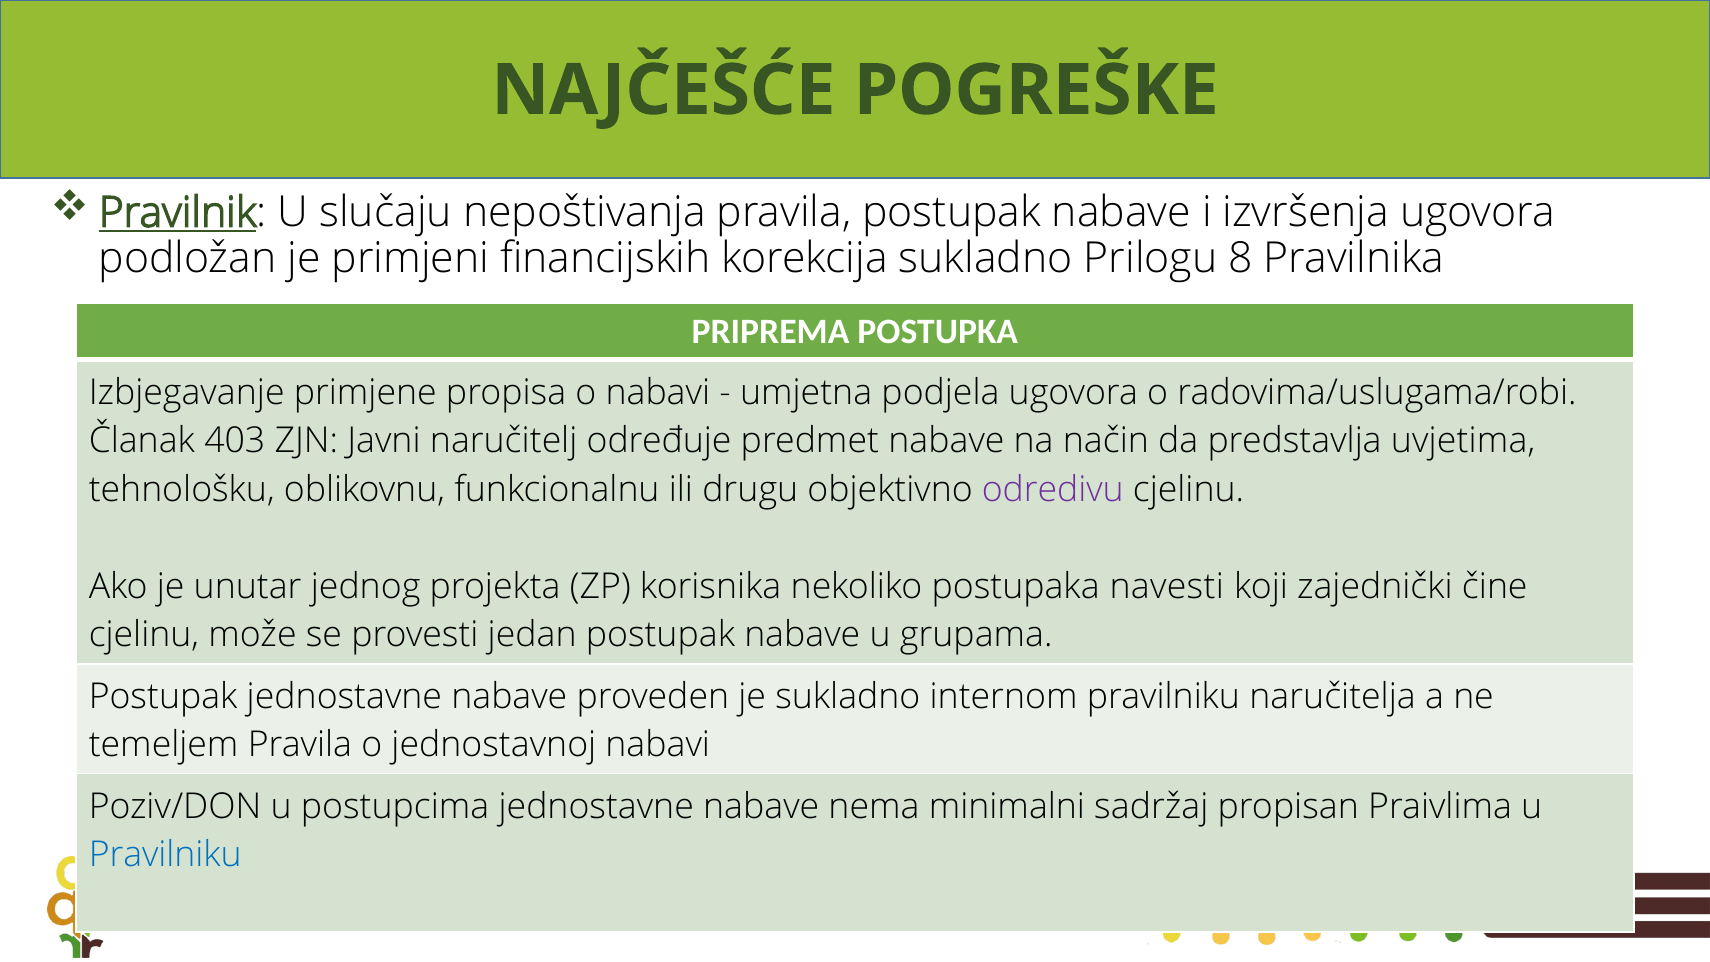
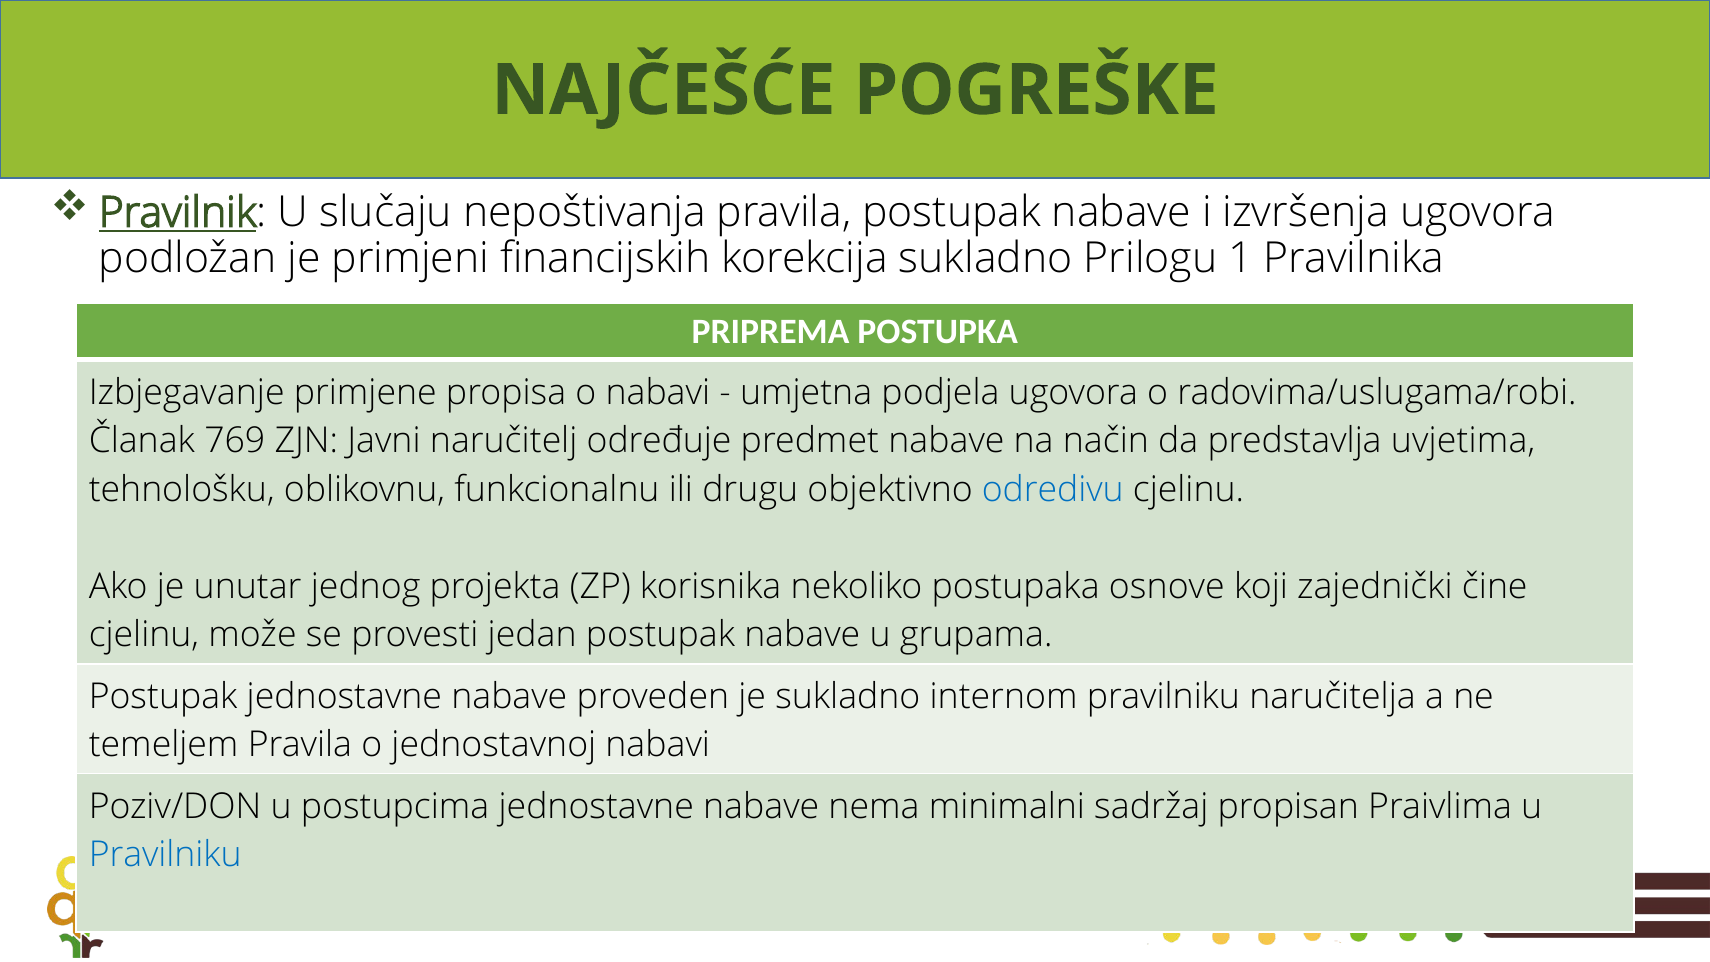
8: 8 -> 1
403: 403 -> 769
odredivu colour: purple -> blue
navesti: navesti -> osnove
